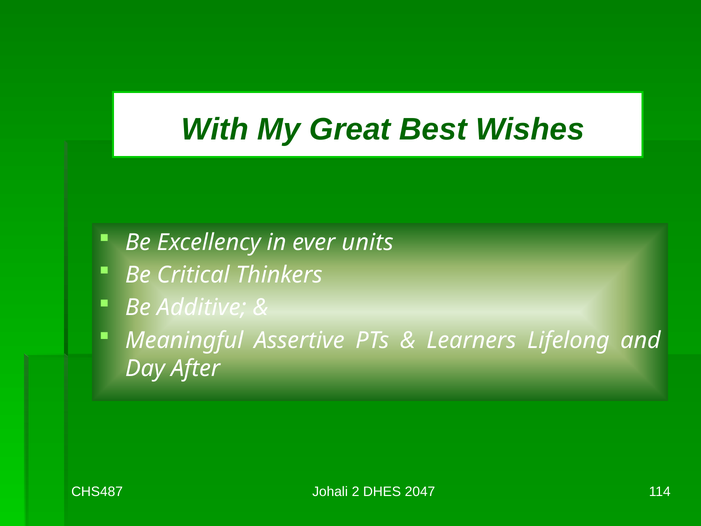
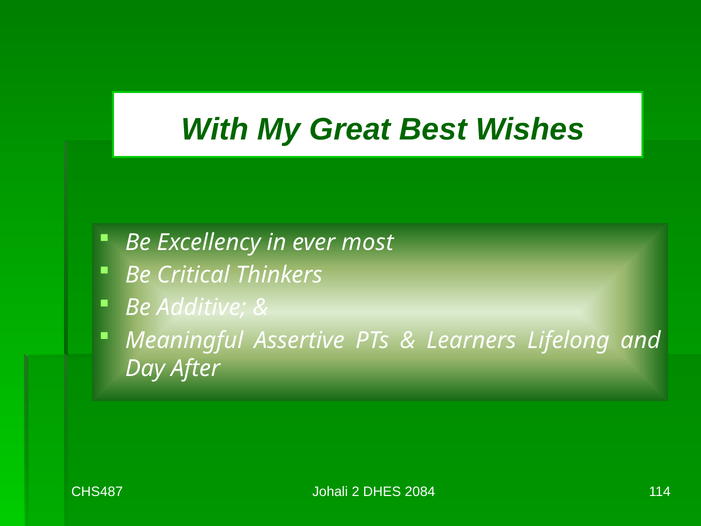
units: units -> most
2047: 2047 -> 2084
